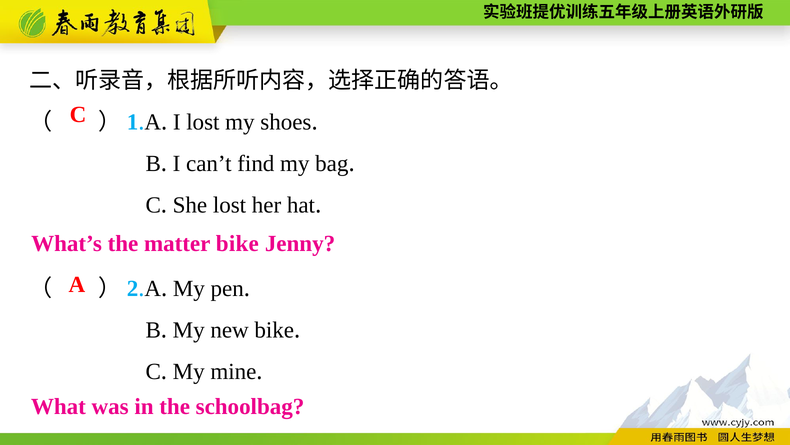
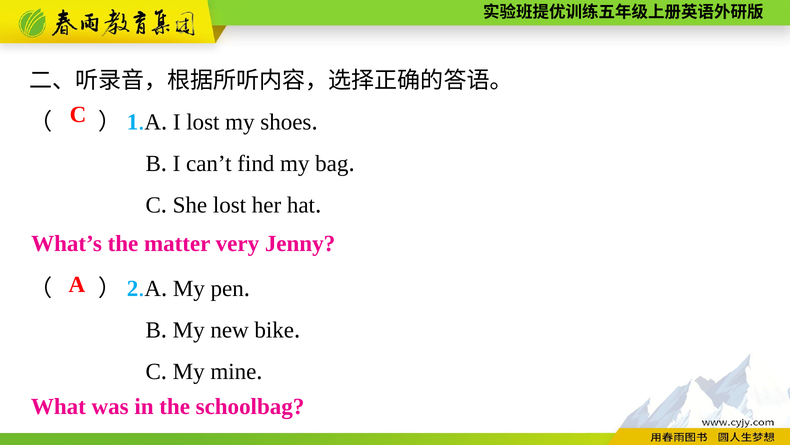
matter bike: bike -> very
